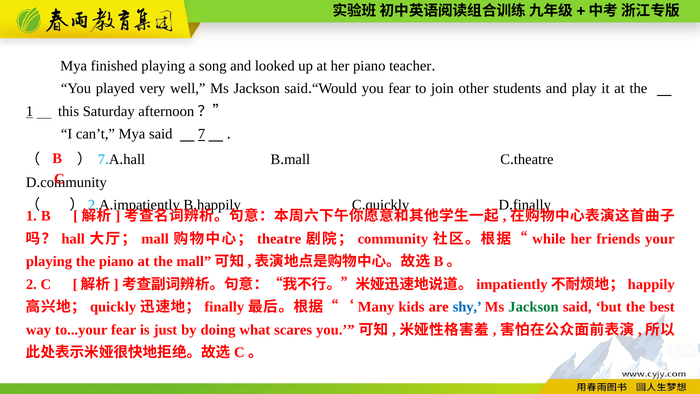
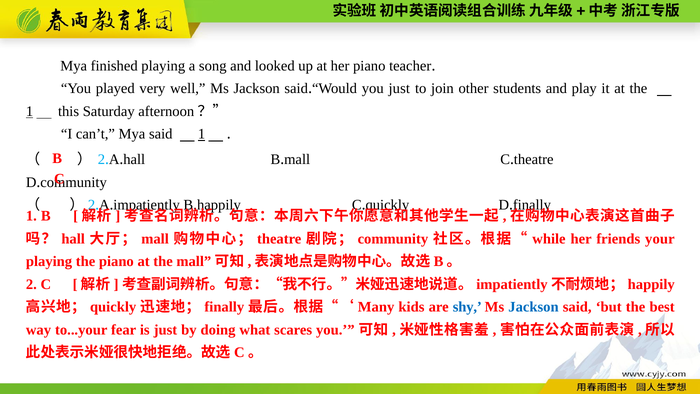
you fear: fear -> just
said 7: 7 -> 1
7 at (101, 159): 7 -> 2
Jackson at (533, 307) colour: green -> blue
